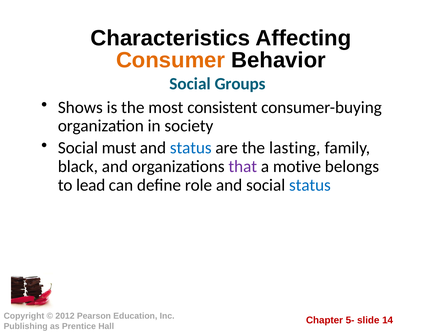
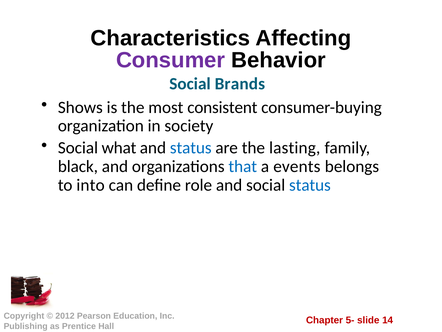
Consumer colour: orange -> purple
Groups: Groups -> Brands
must: must -> what
that colour: purple -> blue
motive: motive -> events
lead: lead -> into
